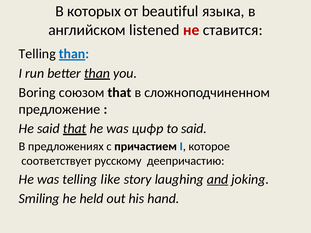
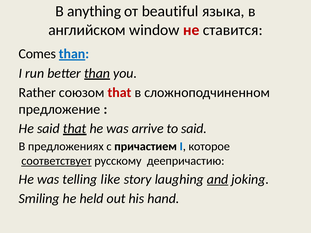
которых: которых -> anything
listened: listened -> window
Telling at (37, 54): Telling -> Comes
Boring: Boring -> Rather
that at (120, 93) colour: black -> red
цифр: цифр -> arrive
соответствует underline: none -> present
